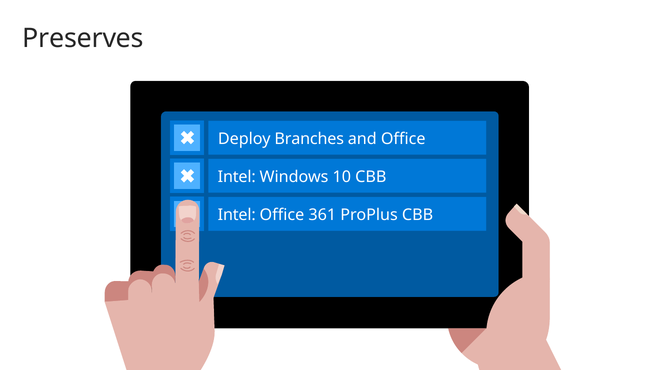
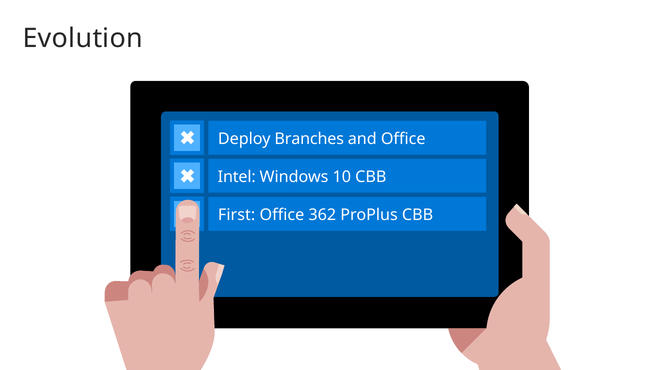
Preserves: Preserves -> Evolution
Intel at (237, 215): Intel -> First
361: 361 -> 362
